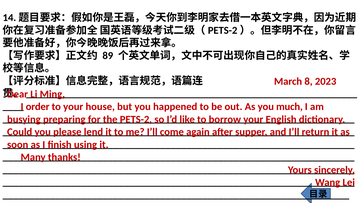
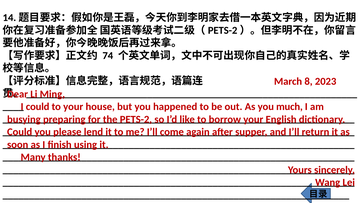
89: 89 -> 74
order at (38, 107): order -> could
